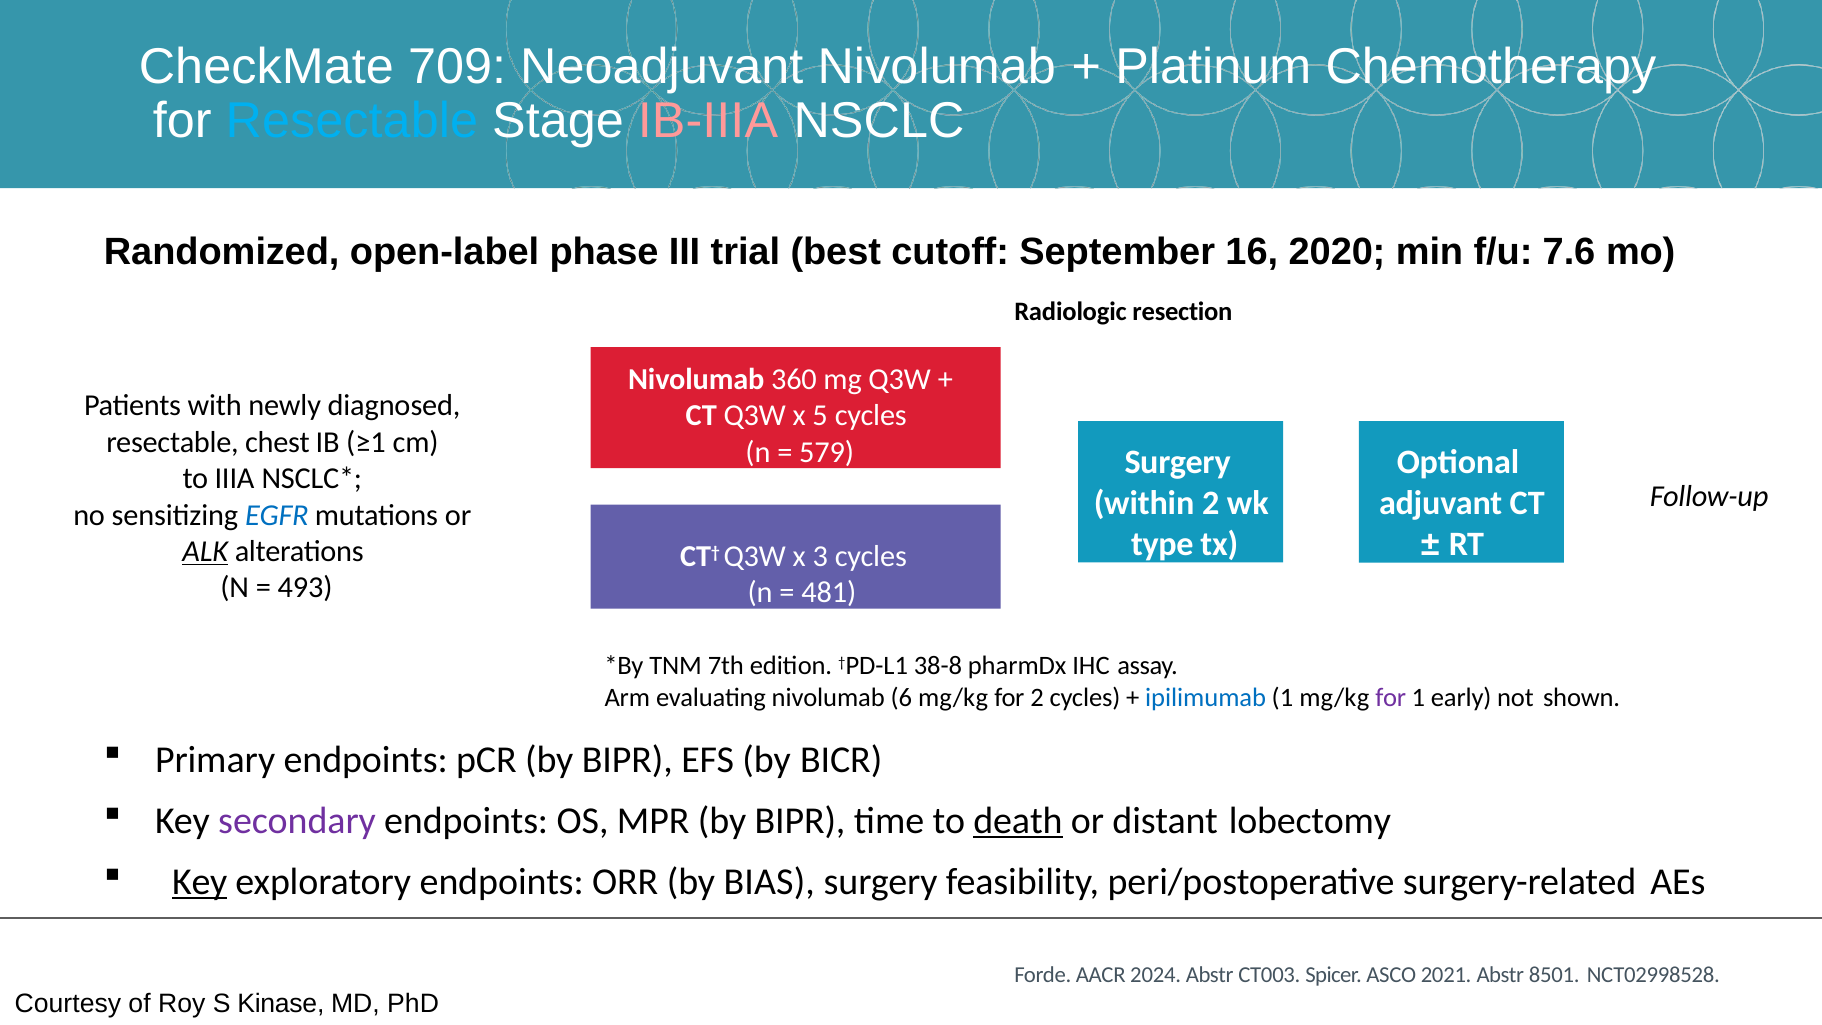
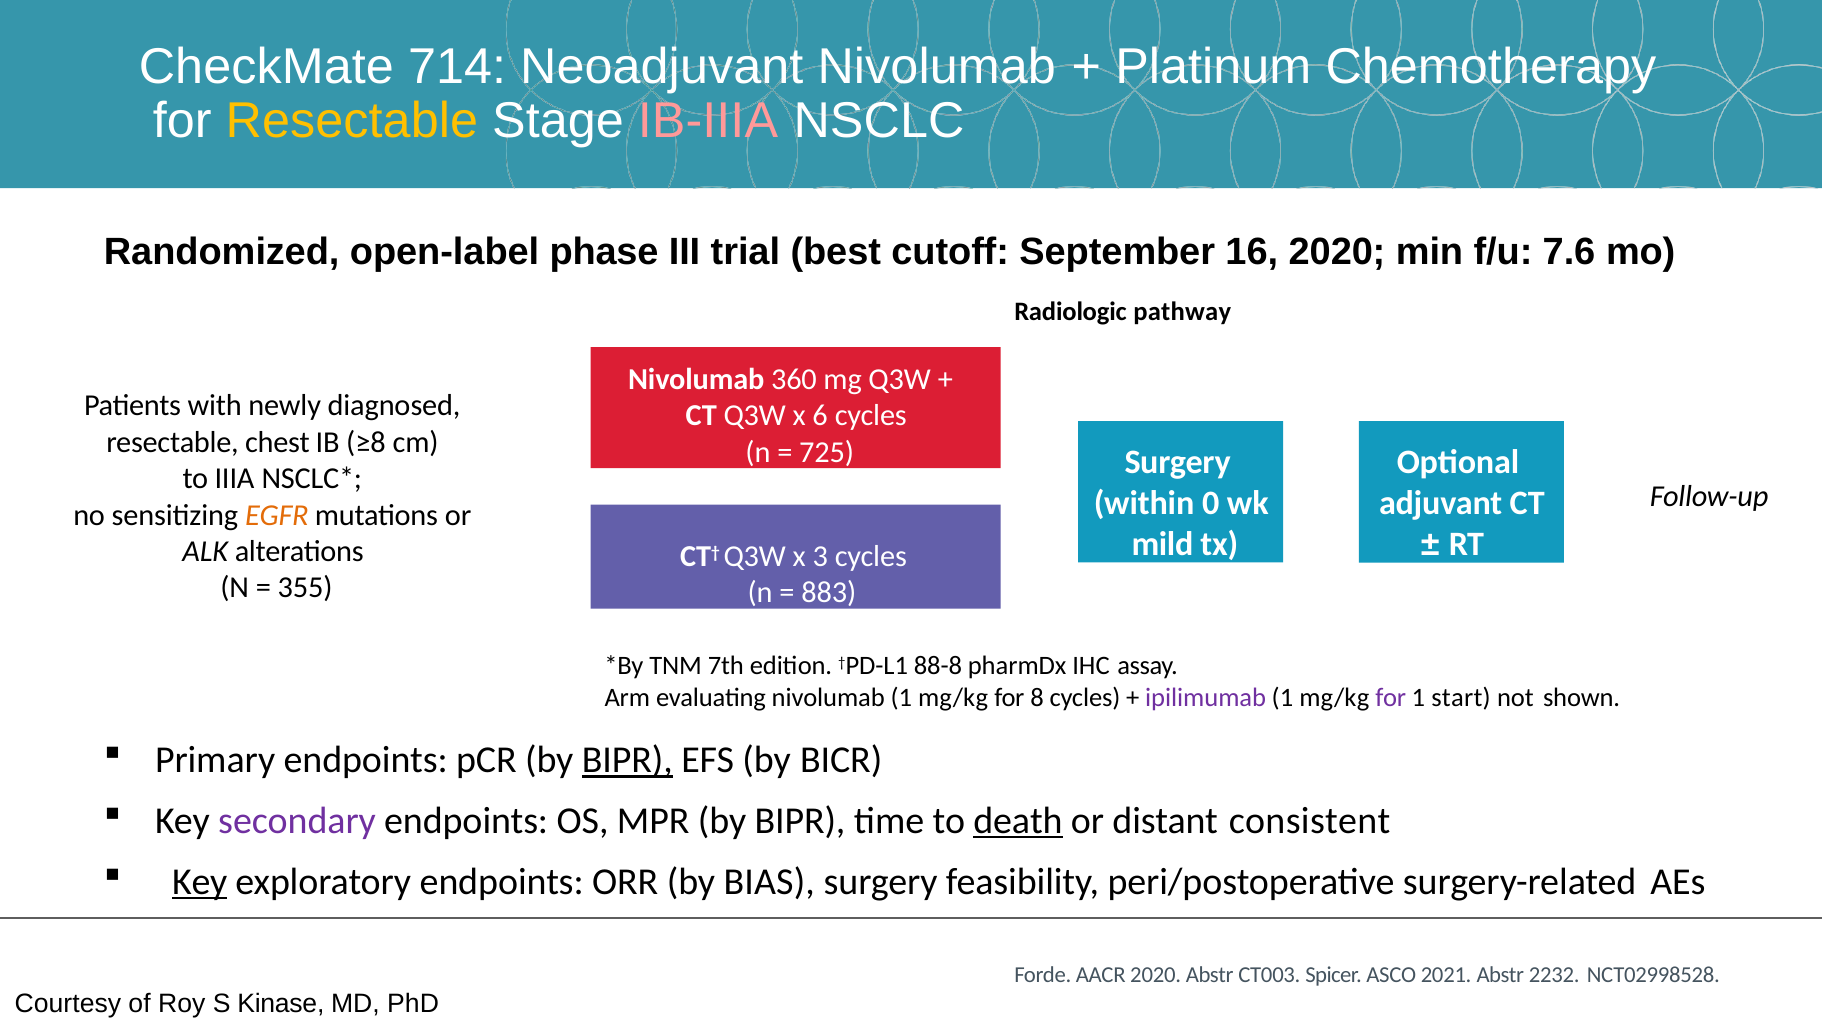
709: 709 -> 714
Resectable at (352, 121) colour: light blue -> yellow
resection: resection -> pathway
5: 5 -> 6
≥1: ≥1 -> ≥8
579: 579 -> 725
within 2: 2 -> 0
EGFR colour: blue -> orange
type: type -> mild
ALK underline: present -> none
493: 493 -> 355
481: 481 -> 883
38-8: 38-8 -> 88-8
nivolumab 6: 6 -> 1
for 2: 2 -> 8
ipilimumab colour: blue -> purple
early: early -> start
BIPR at (627, 760) underline: none -> present
lobectomy: lobectomy -> consistent
AACR 2024: 2024 -> 2020
8501: 8501 -> 2232
